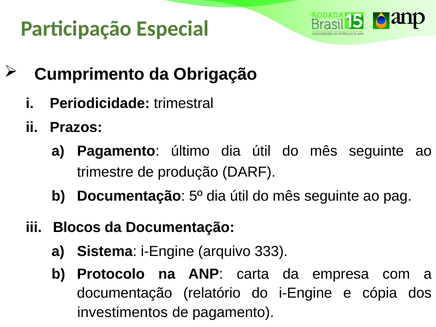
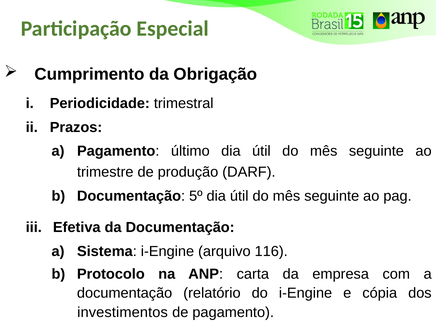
Blocos: Blocos -> Efetiva
333: 333 -> 116
